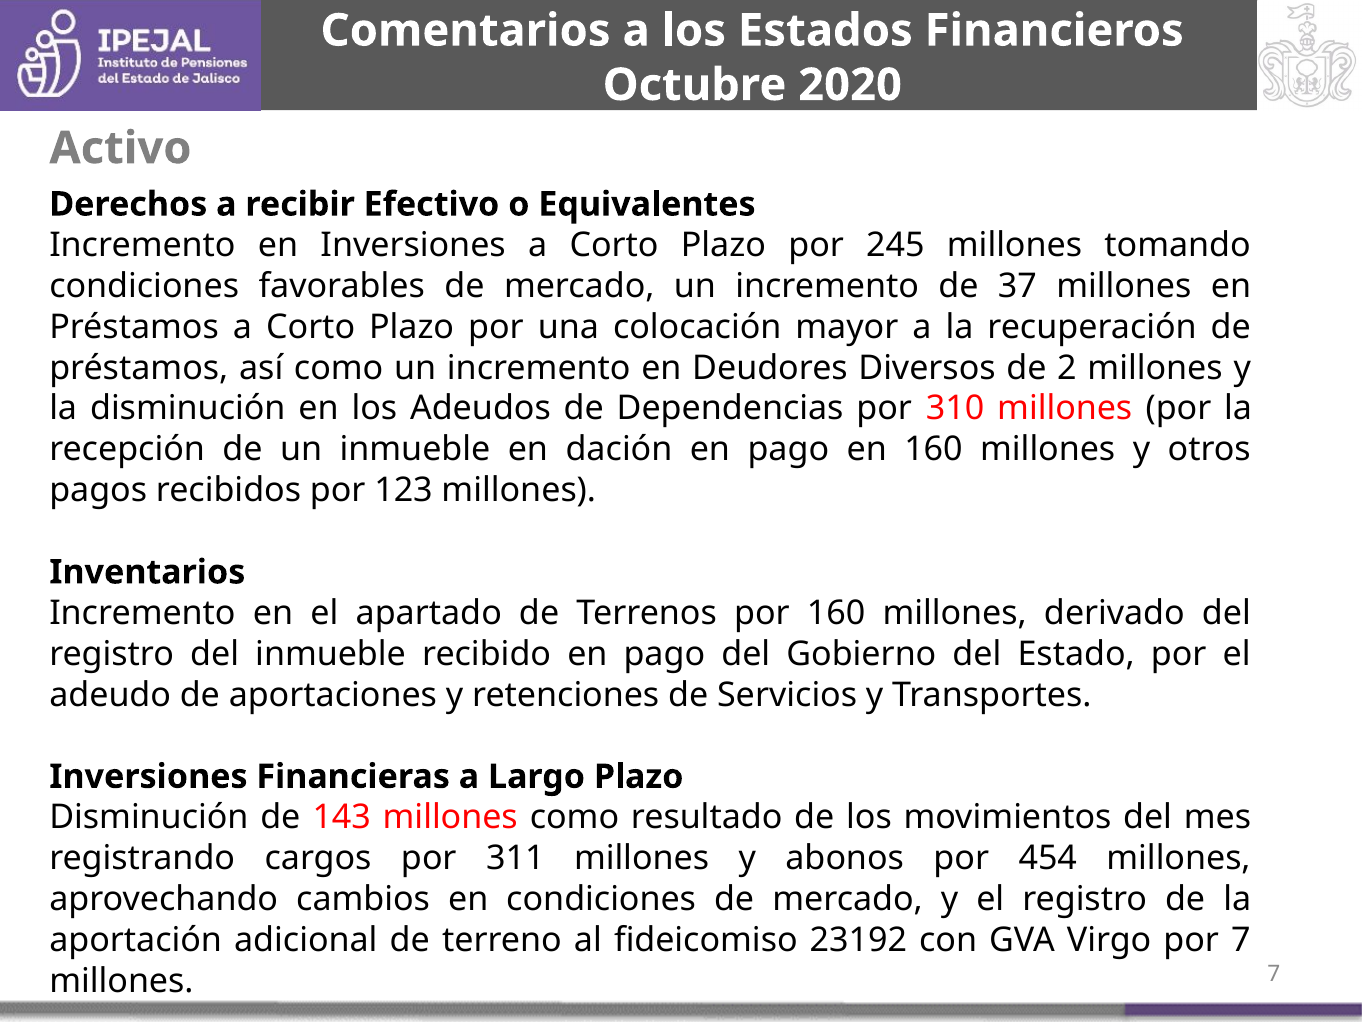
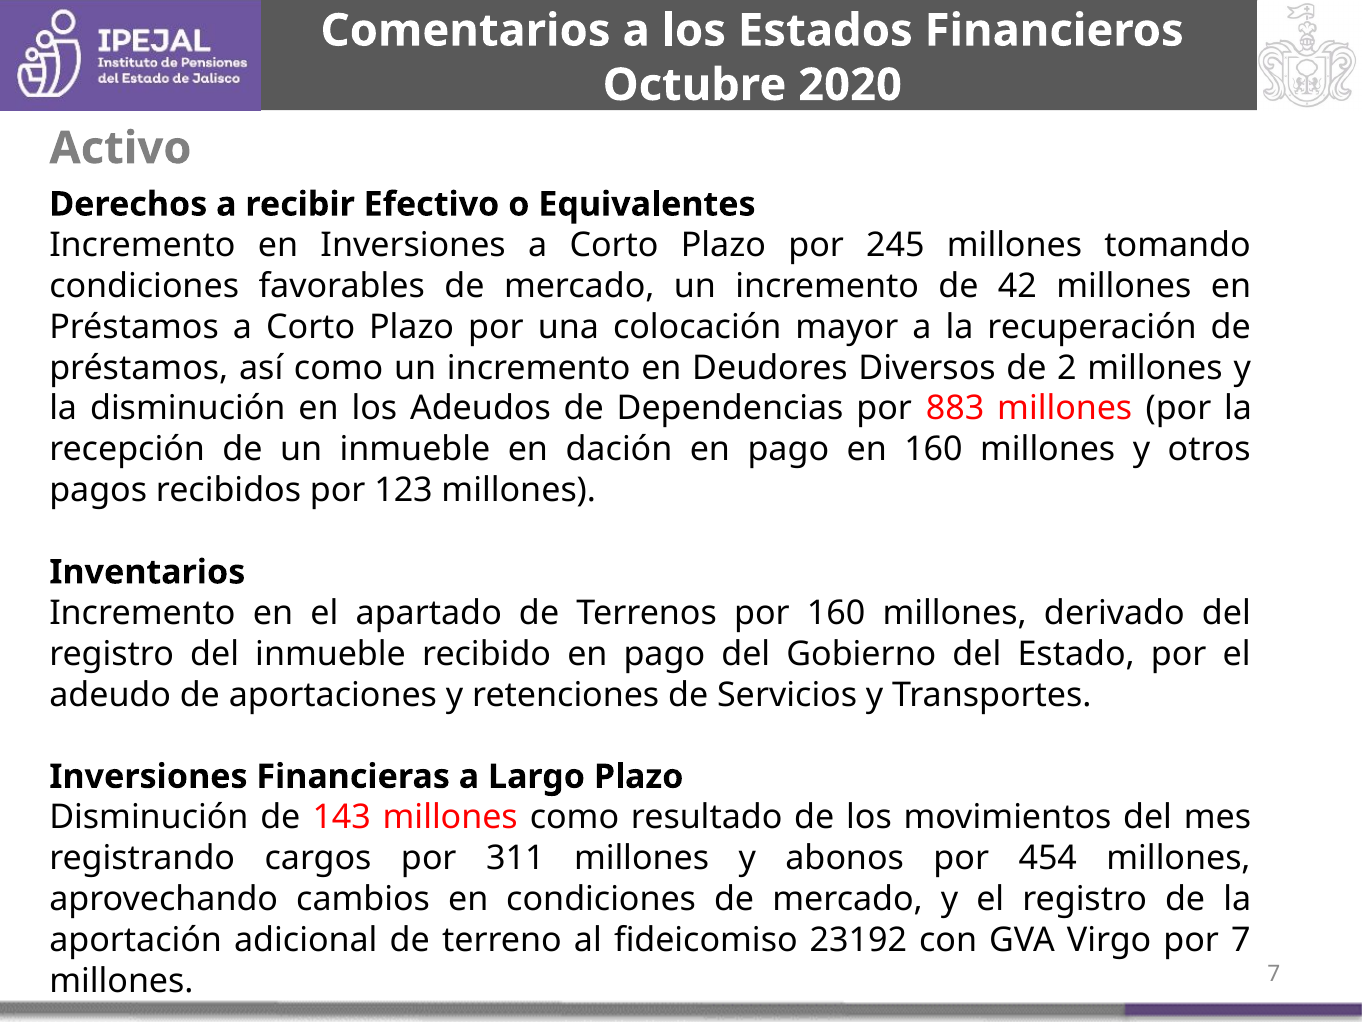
37: 37 -> 42
310: 310 -> 883
